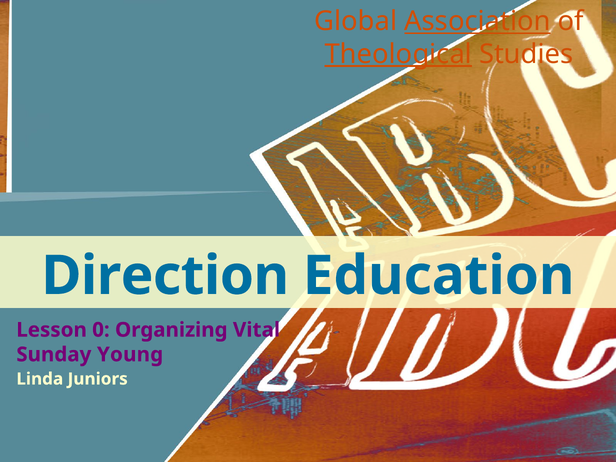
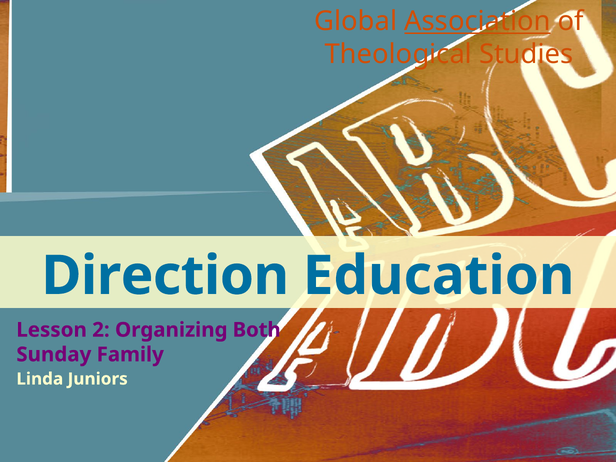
Theological underline: present -> none
0: 0 -> 2
Vital: Vital -> Both
Young: Young -> Family
